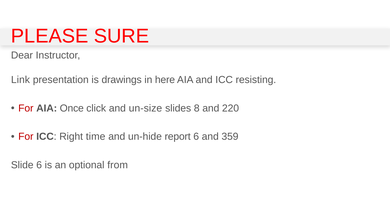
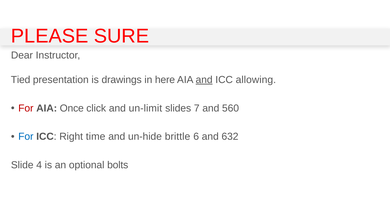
Link: Link -> Tied
and at (204, 80) underline: none -> present
resisting: resisting -> allowing
un-size: un-size -> un-limit
8: 8 -> 7
220: 220 -> 560
For at (26, 137) colour: red -> blue
report: report -> brittle
359: 359 -> 632
Slide 6: 6 -> 4
from: from -> bolts
